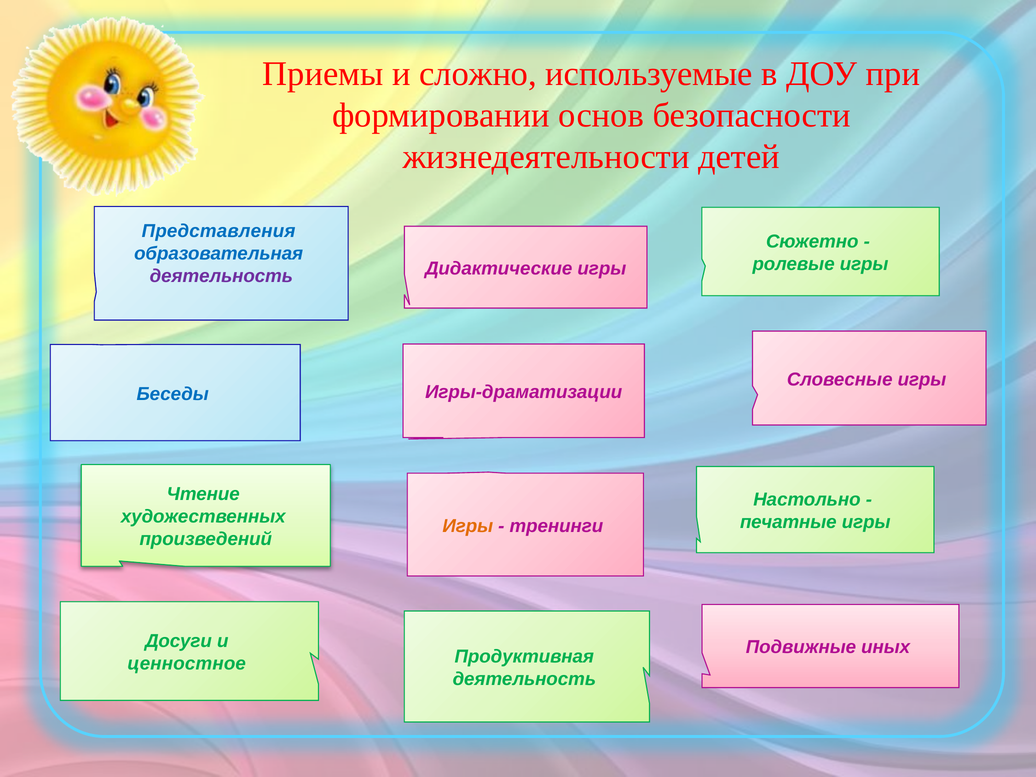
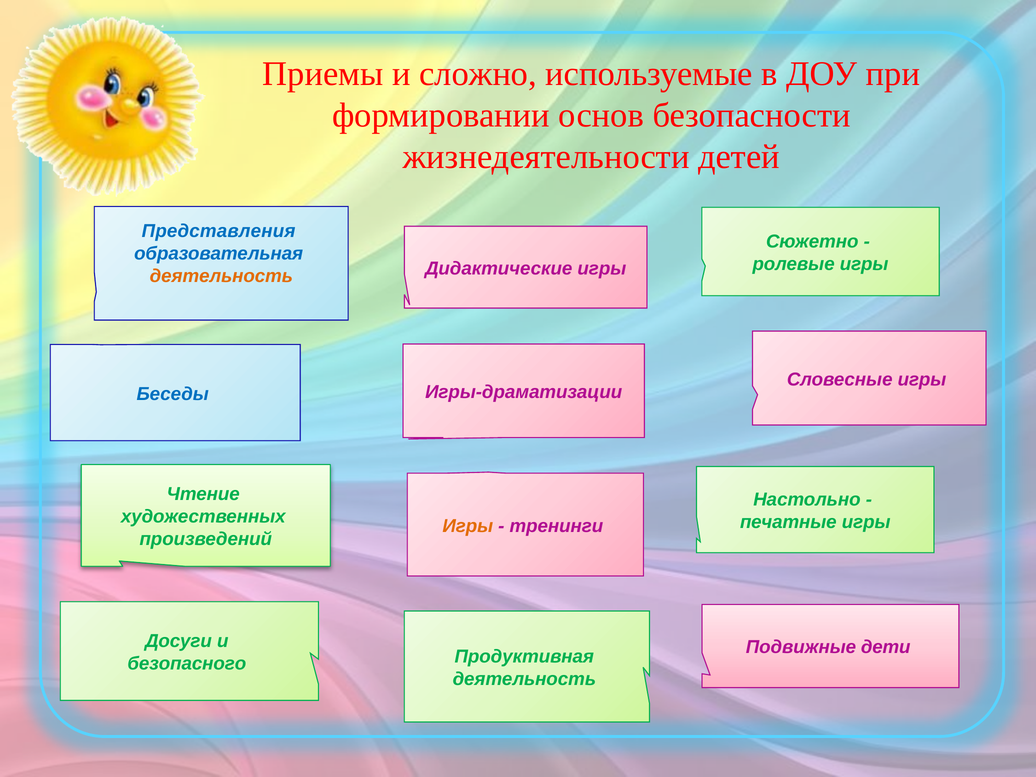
деятельность at (221, 276) colour: purple -> orange
иных: иных -> дети
ценностное: ценностное -> безопасного
